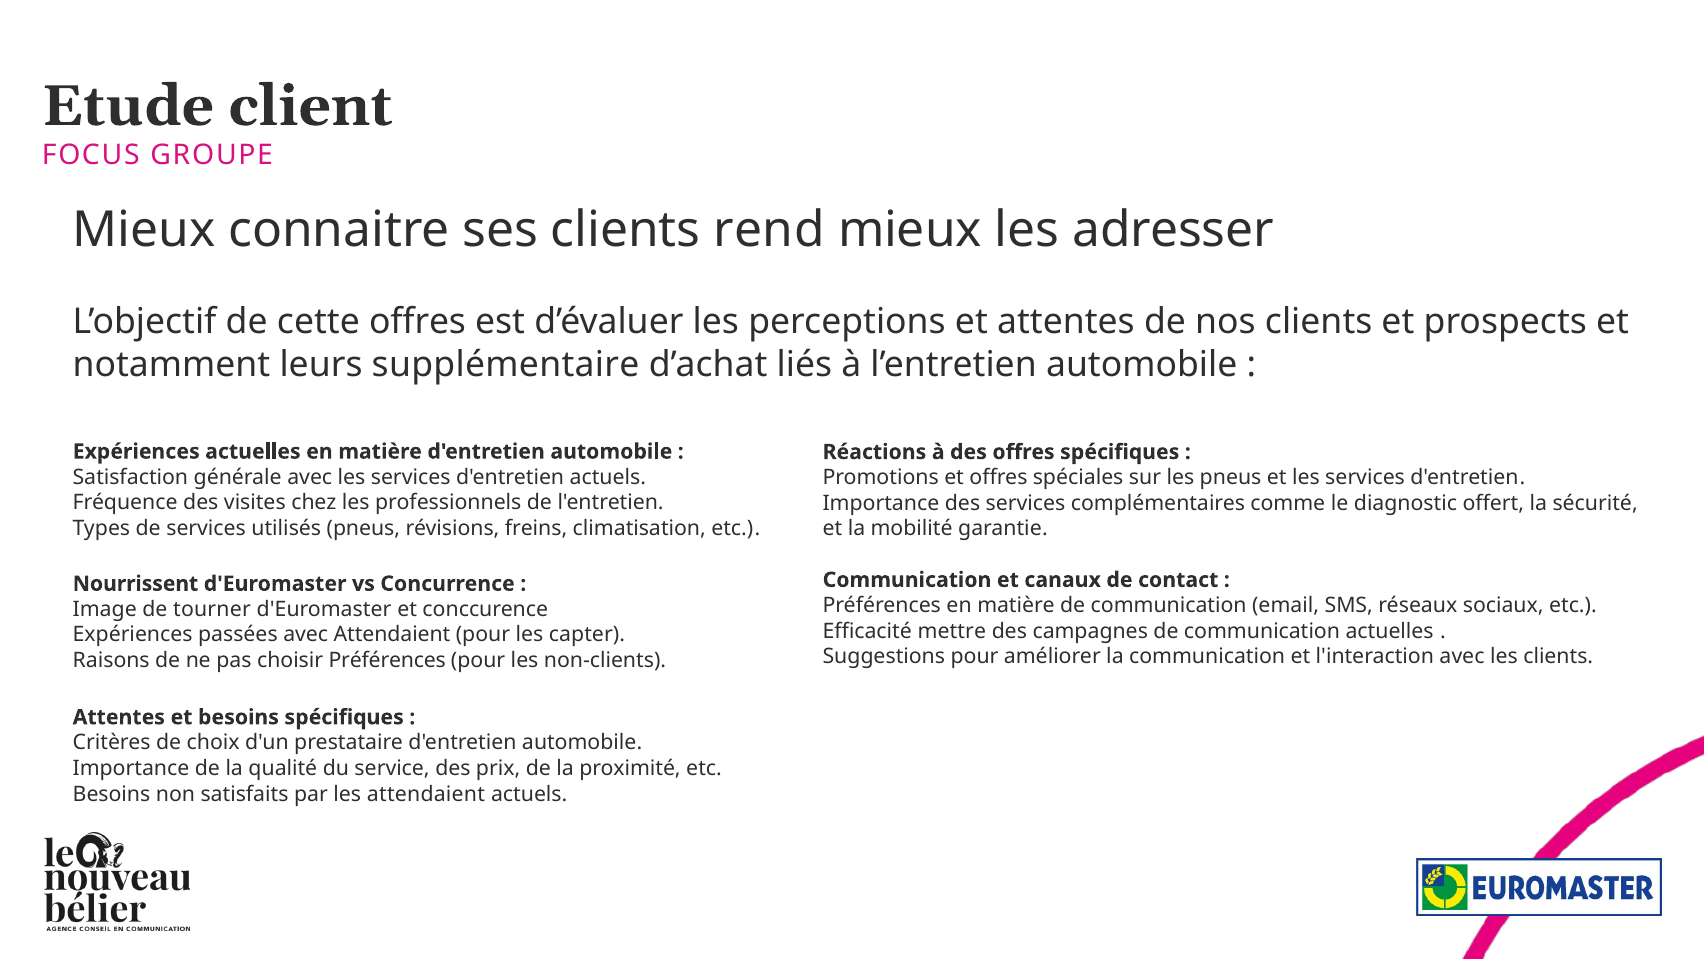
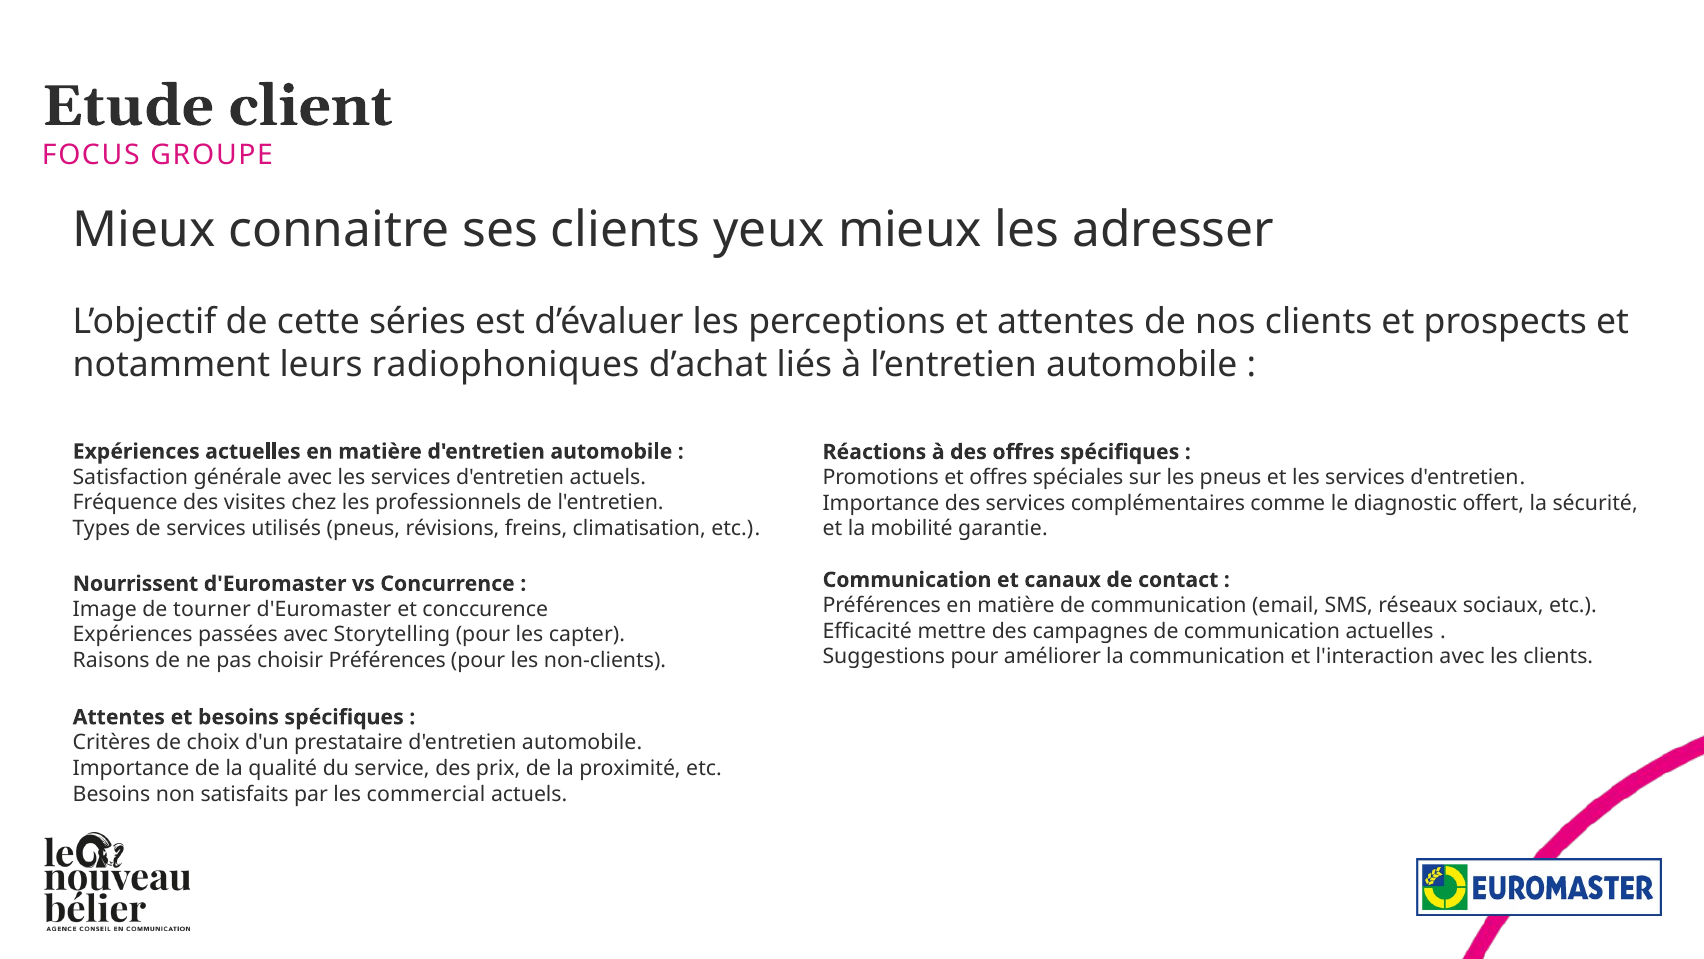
rend: rend -> yeux
cette offres: offres -> séries
supplémentaire: supplémentaire -> radiophoniques
avec Attendaient: Attendaient -> Storytelling
les attendaient: attendaient -> commercial
